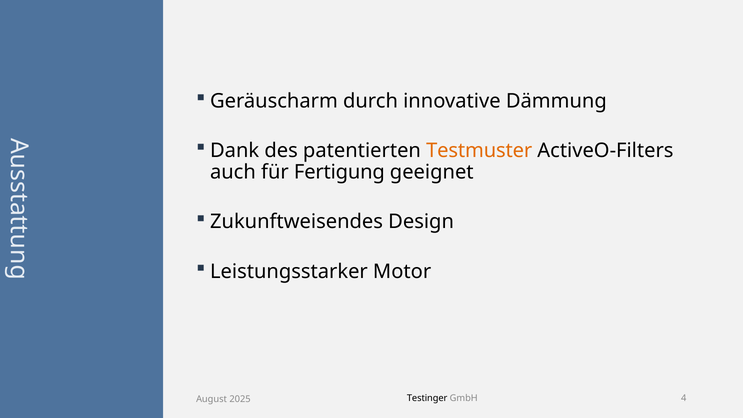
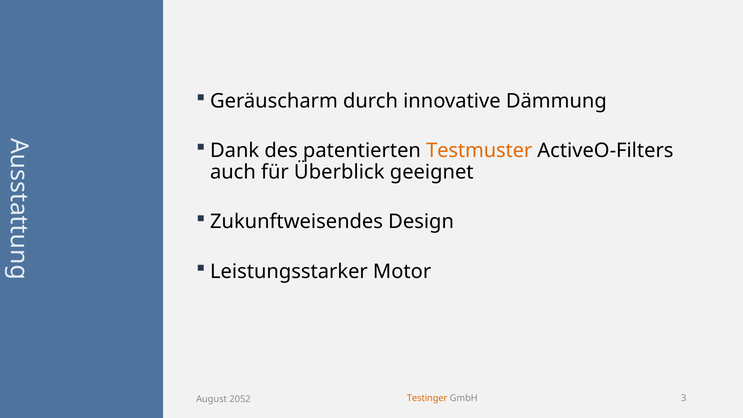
Fertigung: Fertigung -> Überblick
Testinger colour: black -> orange
4: 4 -> 3
2025: 2025 -> 2052
